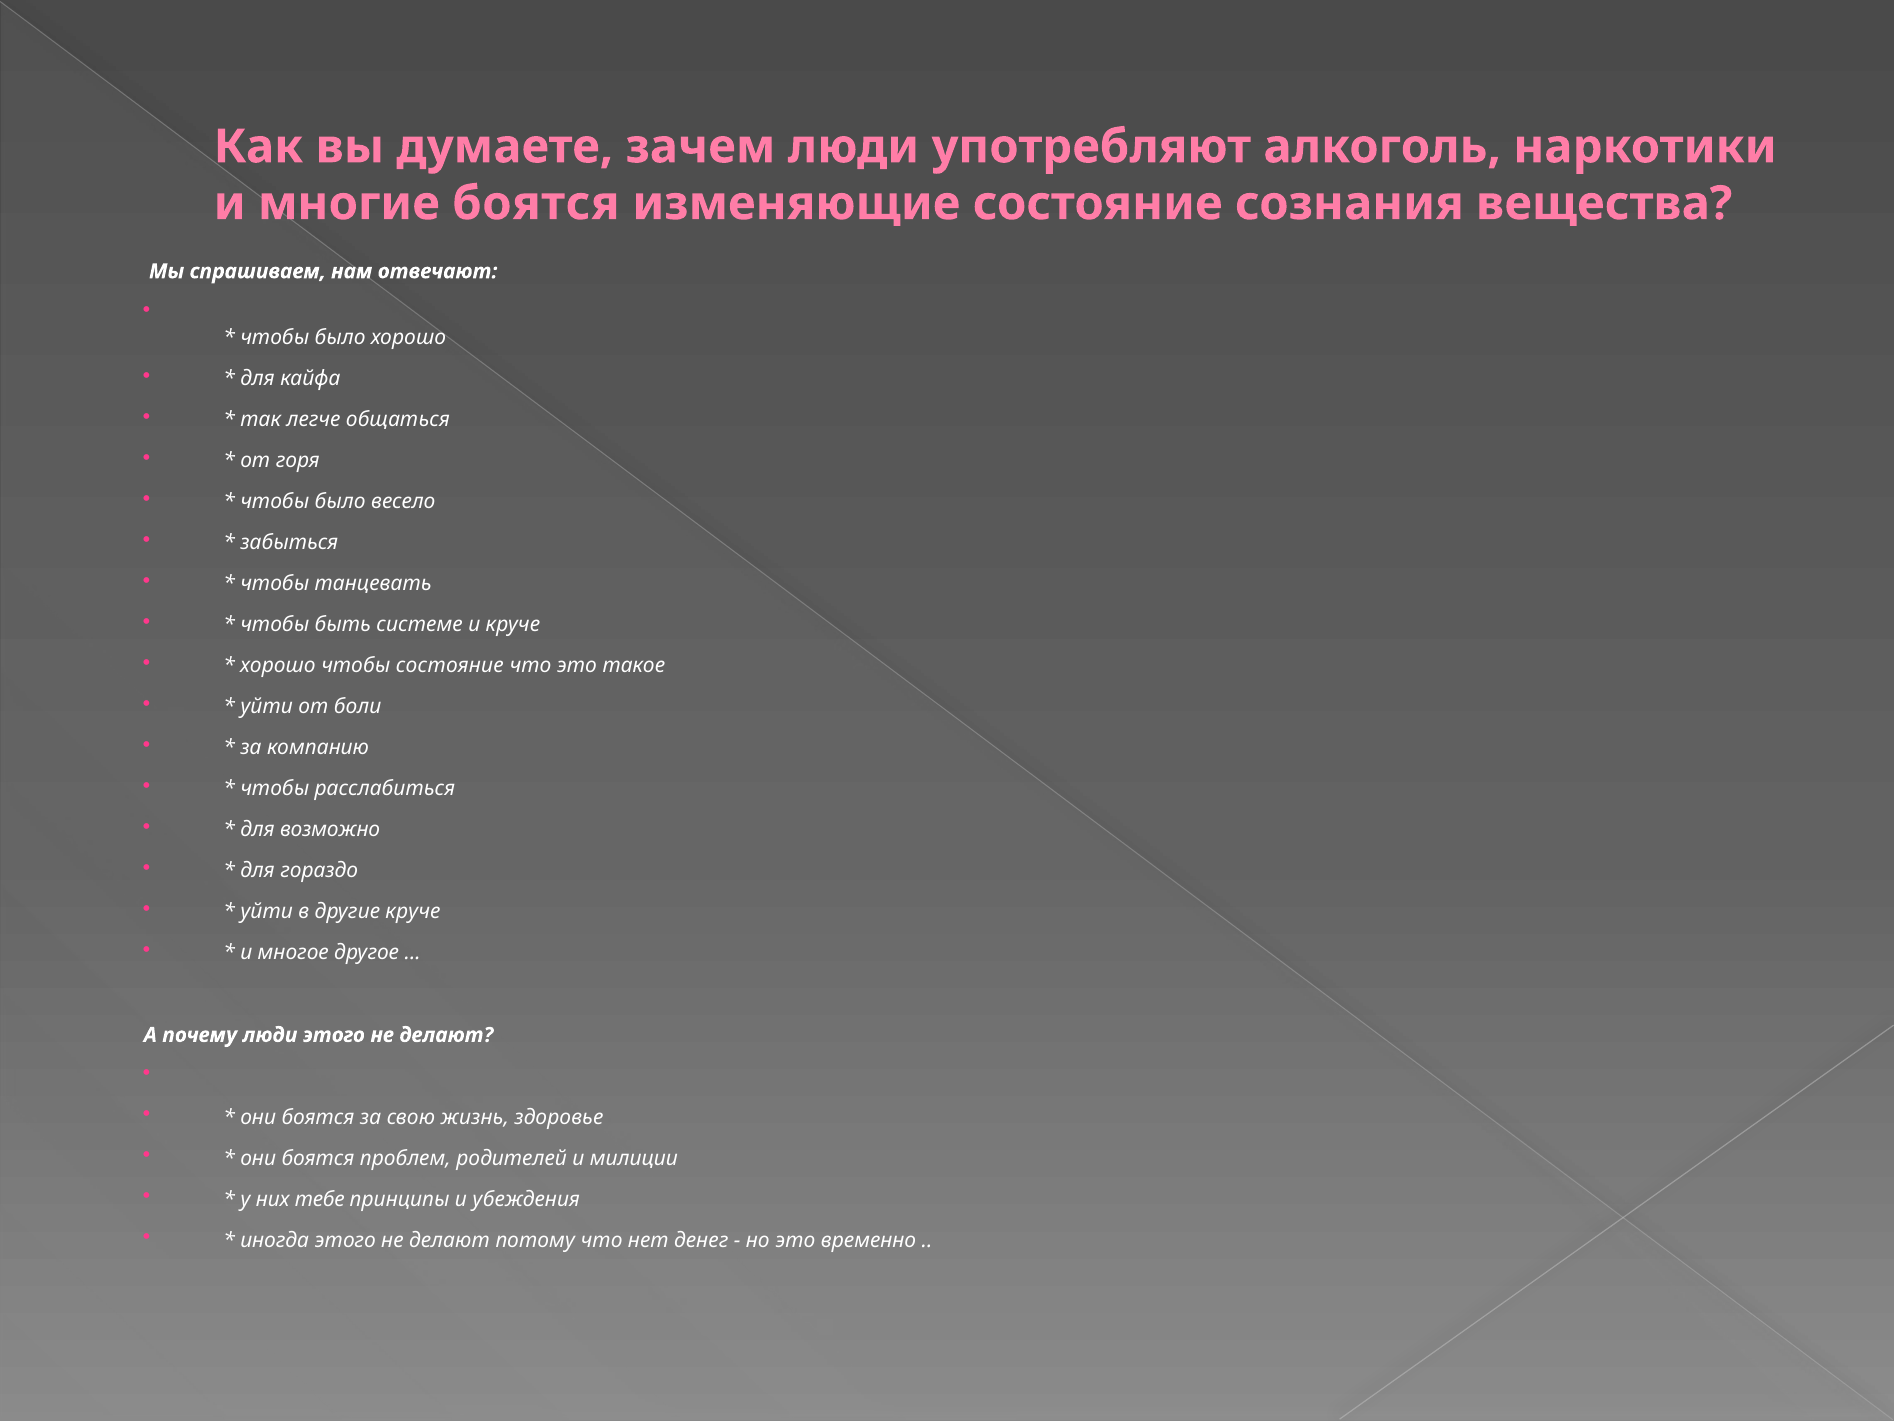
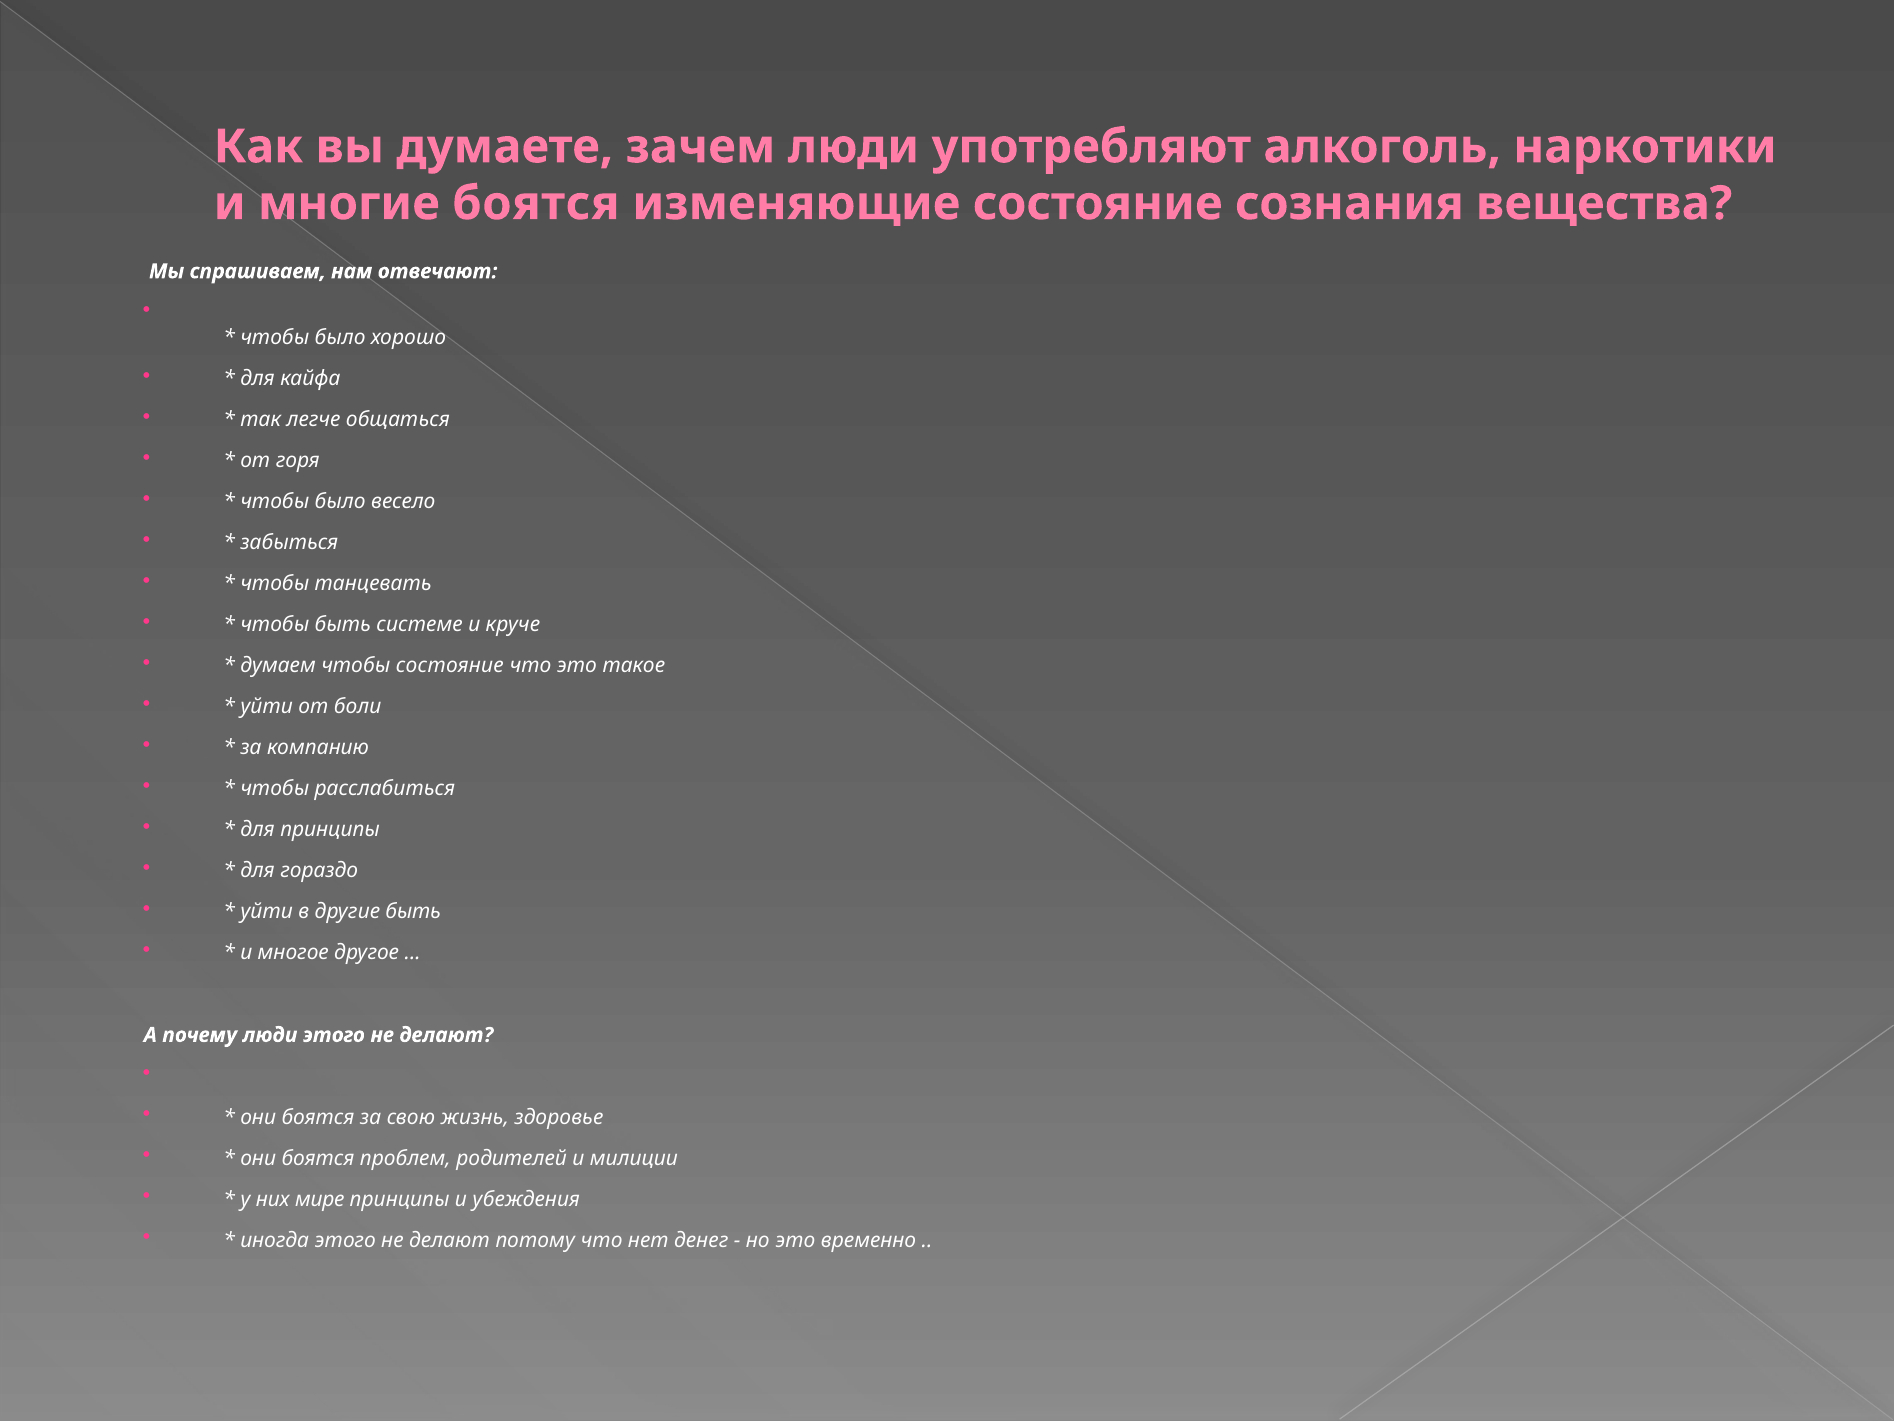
хорошо at (278, 666): хорошо -> думаем
для возможно: возможно -> принципы
другие круче: круче -> быть
тебе: тебе -> мире
